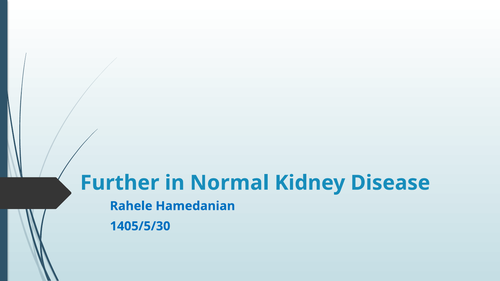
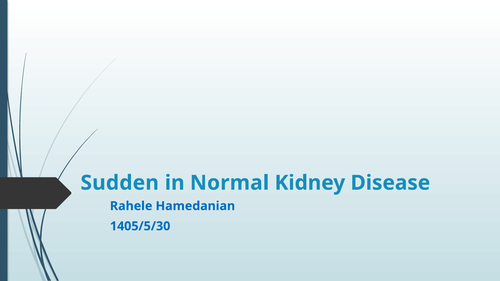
Further: Further -> Sudden
